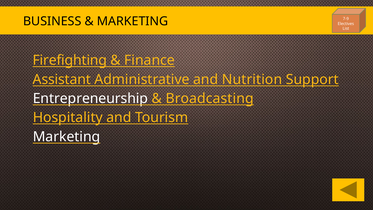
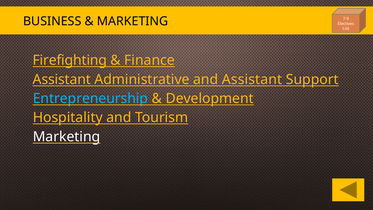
and Nutrition: Nutrition -> Assistant
Entrepreneurship colour: white -> light blue
Broadcasting: Broadcasting -> Development
